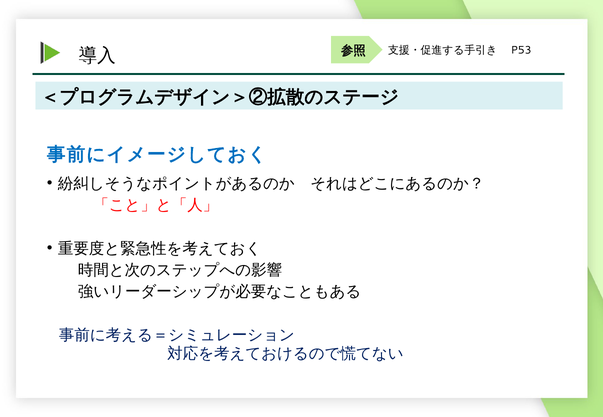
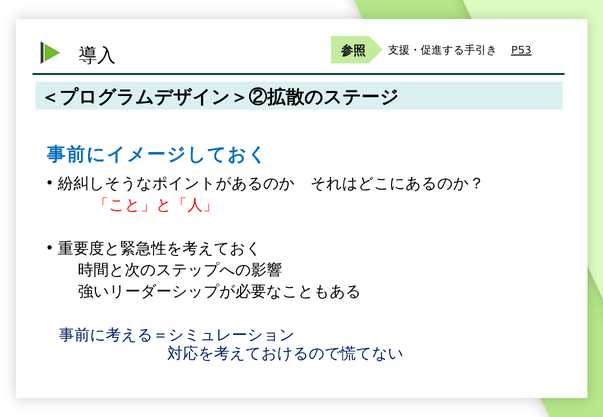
P53 underline: none -> present
